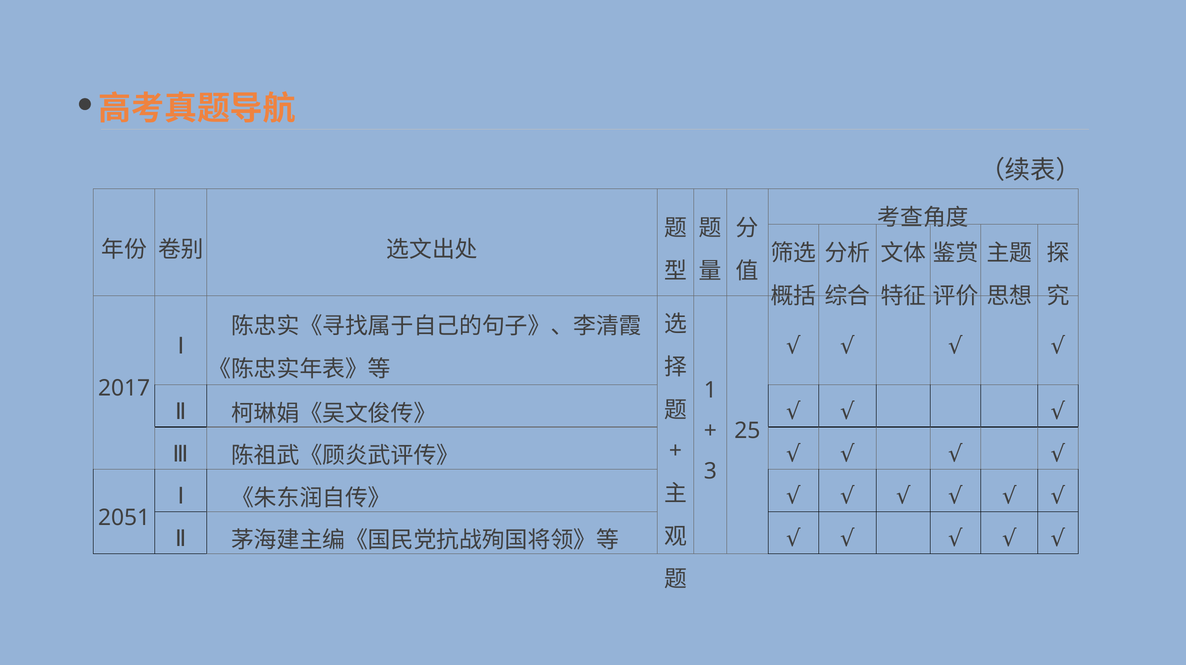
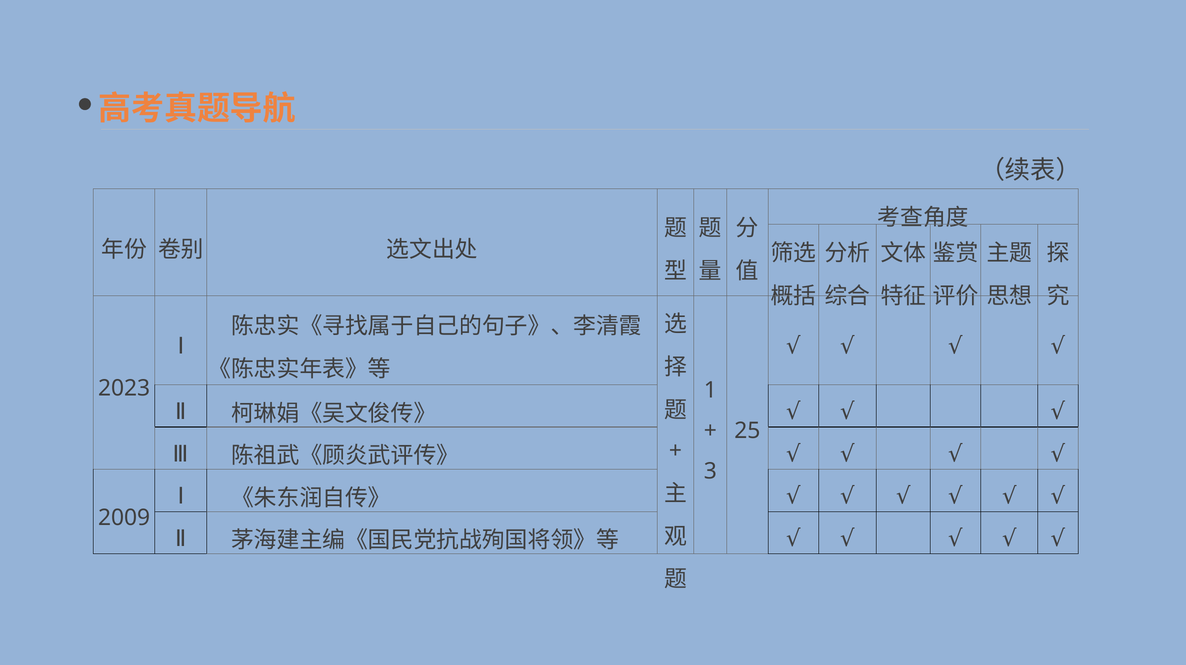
2017: 2017 -> 2023
2051: 2051 -> 2009
